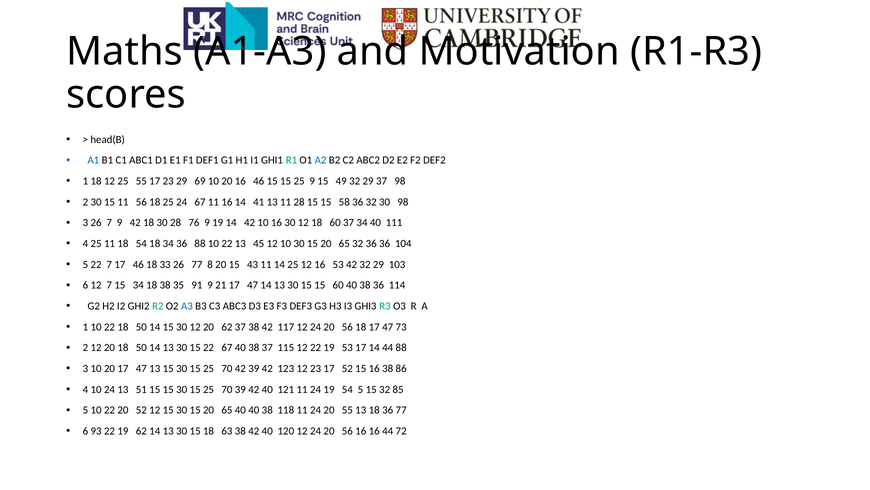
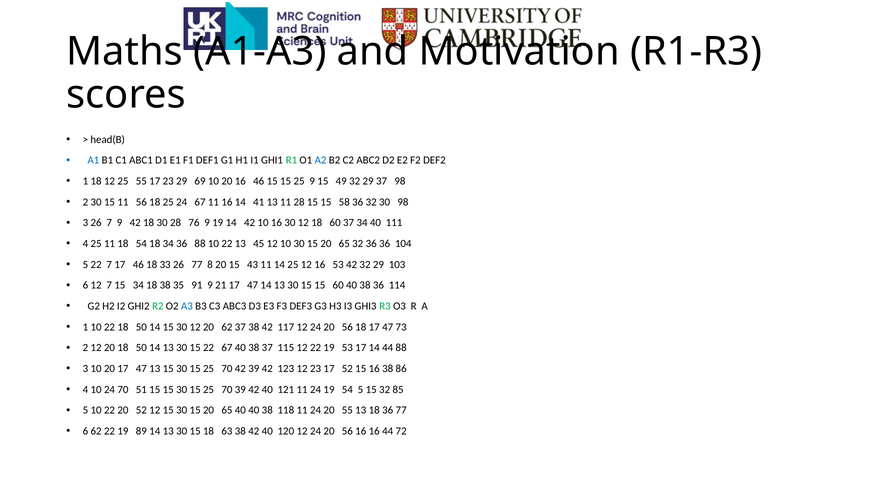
24 13: 13 -> 70
6 93: 93 -> 62
19 62: 62 -> 89
